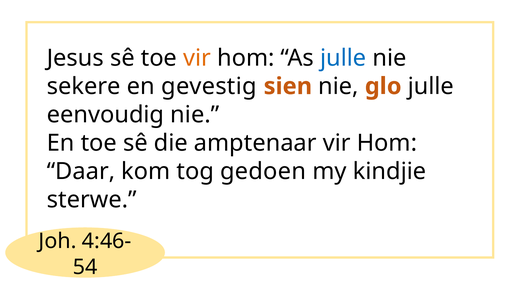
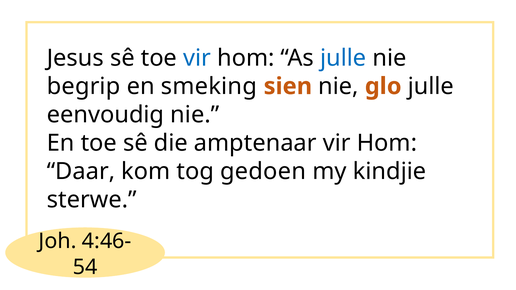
vir at (197, 58) colour: orange -> blue
sekere: sekere -> begrip
gevestig: gevestig -> smeking
